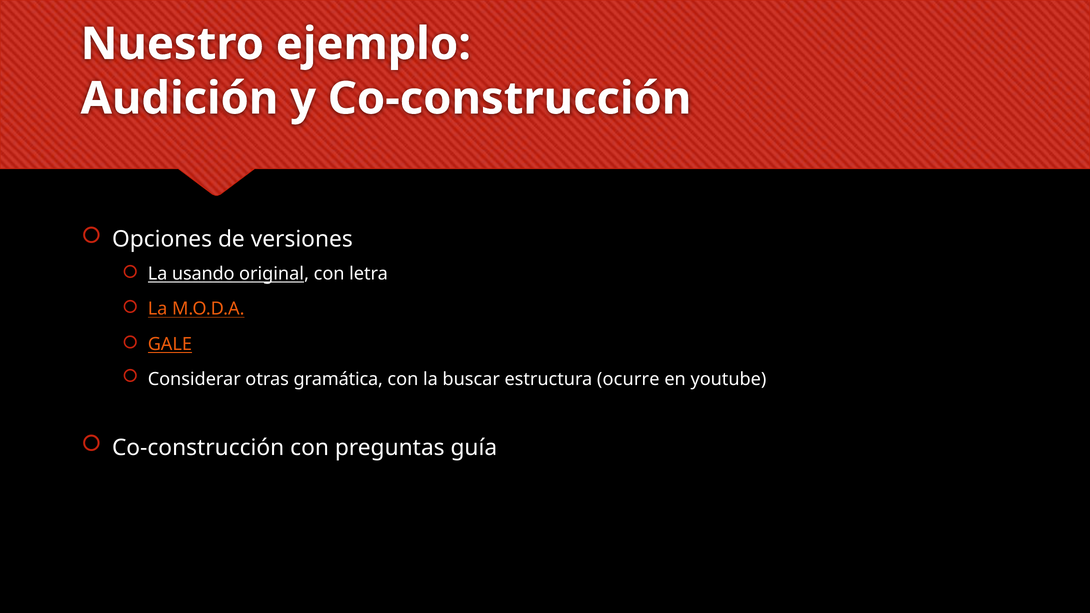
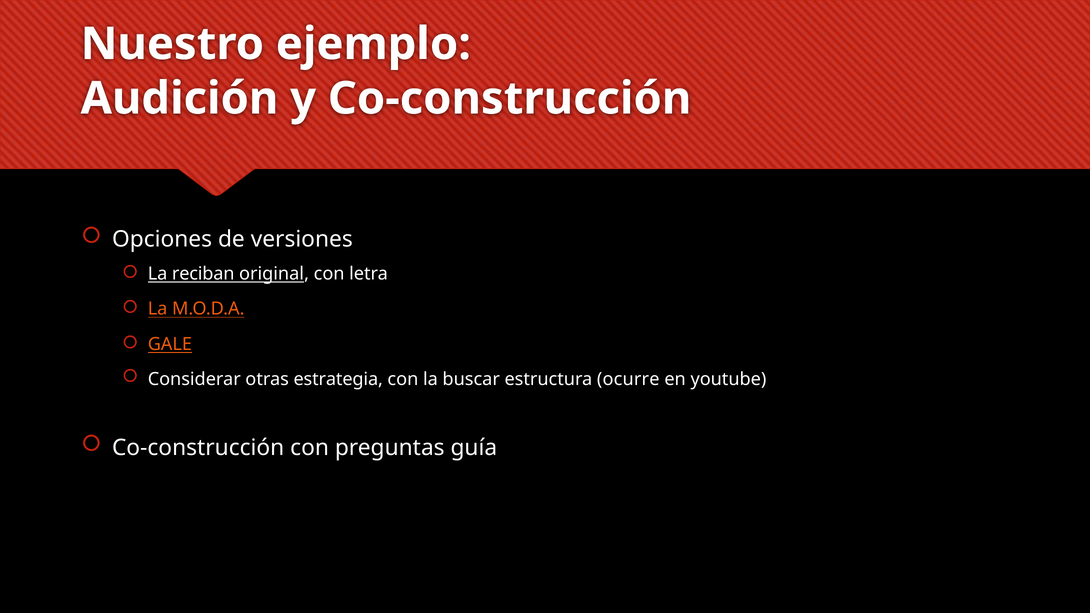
usando: usando -> reciban
gramática: gramática -> estrategia
